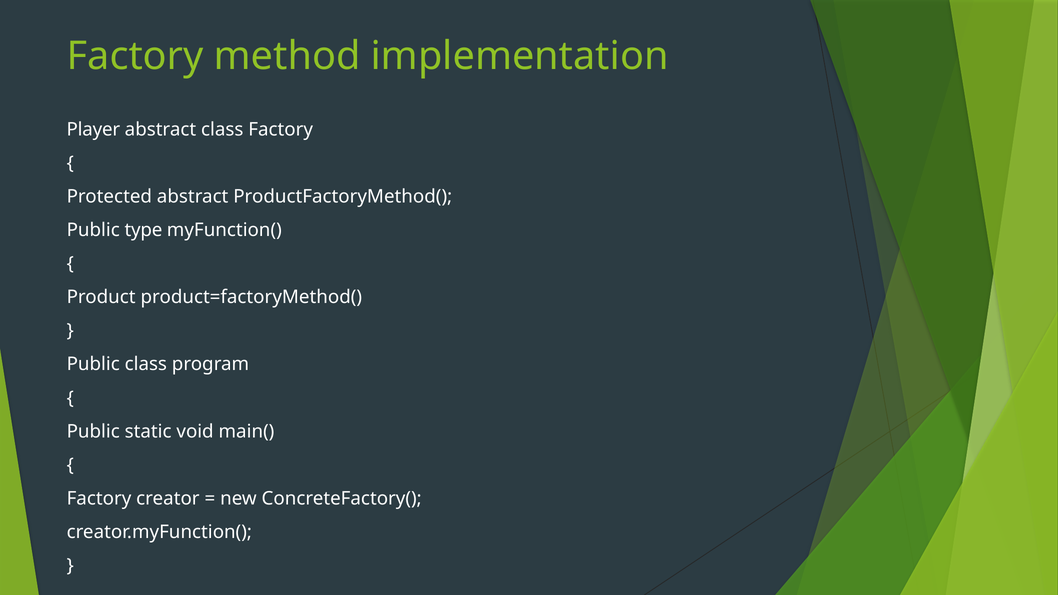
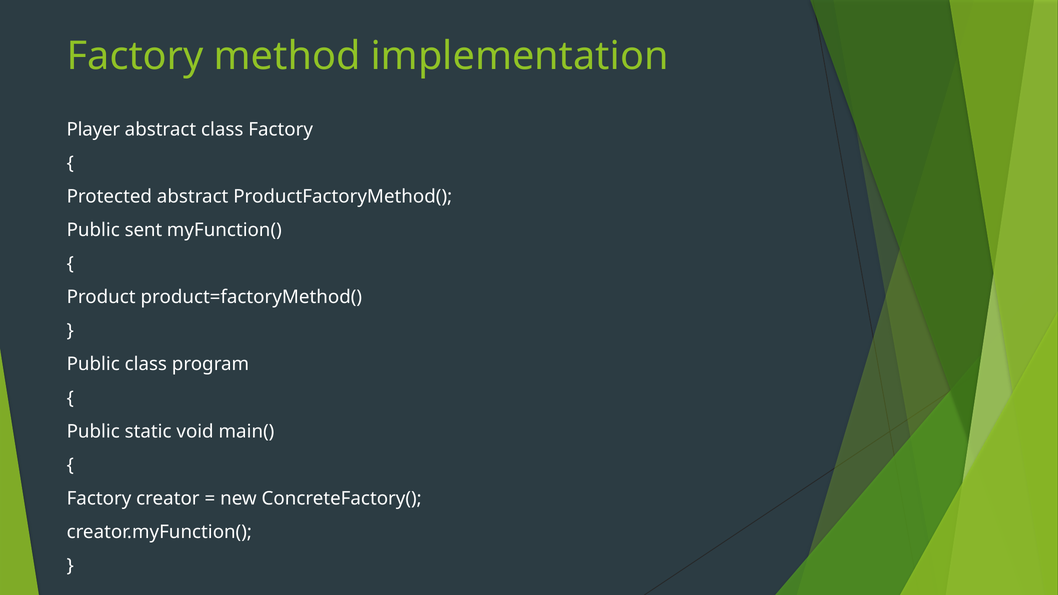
type: type -> sent
